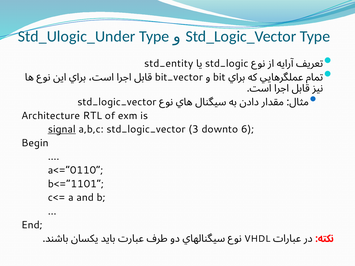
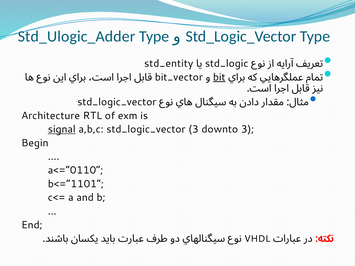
Std_Ulogic_Under: Std_Ulogic_Under -> Std_Ulogic_Adder
bit underline: none -> present
downto 6: 6 -> 3
